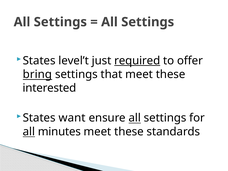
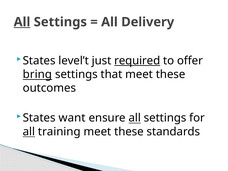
All at (22, 22) underline: none -> present
Settings at (148, 22): Settings -> Delivery
interested: interested -> outcomes
minutes: minutes -> training
